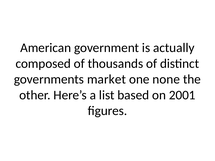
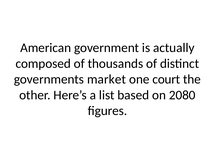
none: none -> court
2001: 2001 -> 2080
